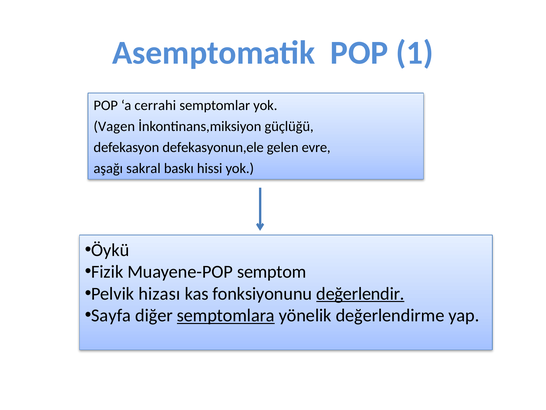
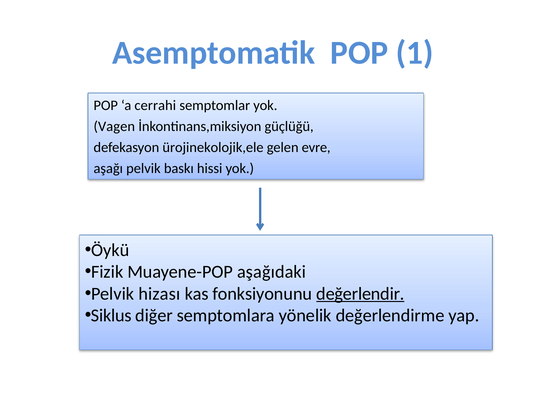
defekasyonun,ele: defekasyonun,ele -> ürojinekolojik,ele
aşağı sakral: sakral -> pelvik
semptom: semptom -> aşağıdaki
Sayfa: Sayfa -> Siklus
semptomlara underline: present -> none
